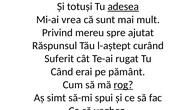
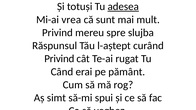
ajutat: ajutat -> slujba
Suferit at (59, 59): Suferit -> Privind
rog at (123, 85) underline: present -> none
